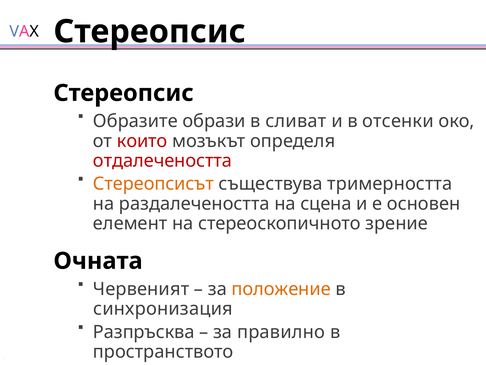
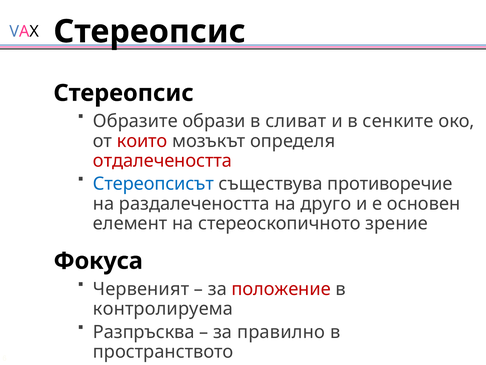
отсенки: отсенки -> сенките
Стереопсисът colour: orange -> blue
тримерността: тримерността -> противоречие
сцена: сцена -> друго
Очната: Очната -> Фокуса
положение colour: orange -> red
синхронизация: синхронизация -> контролируема
